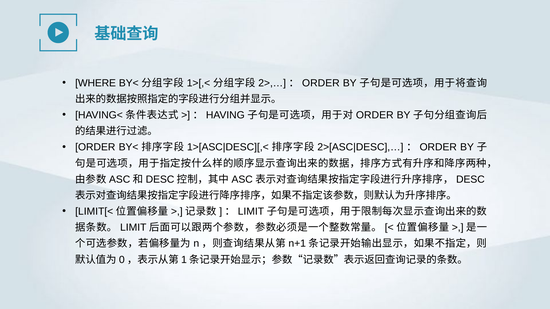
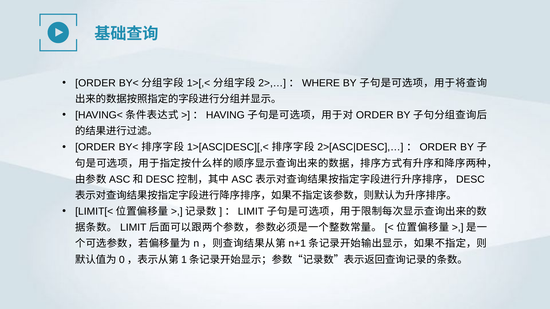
WHERE at (96, 83): WHERE -> ORDER
ORDER at (321, 83): ORDER -> WHERE
